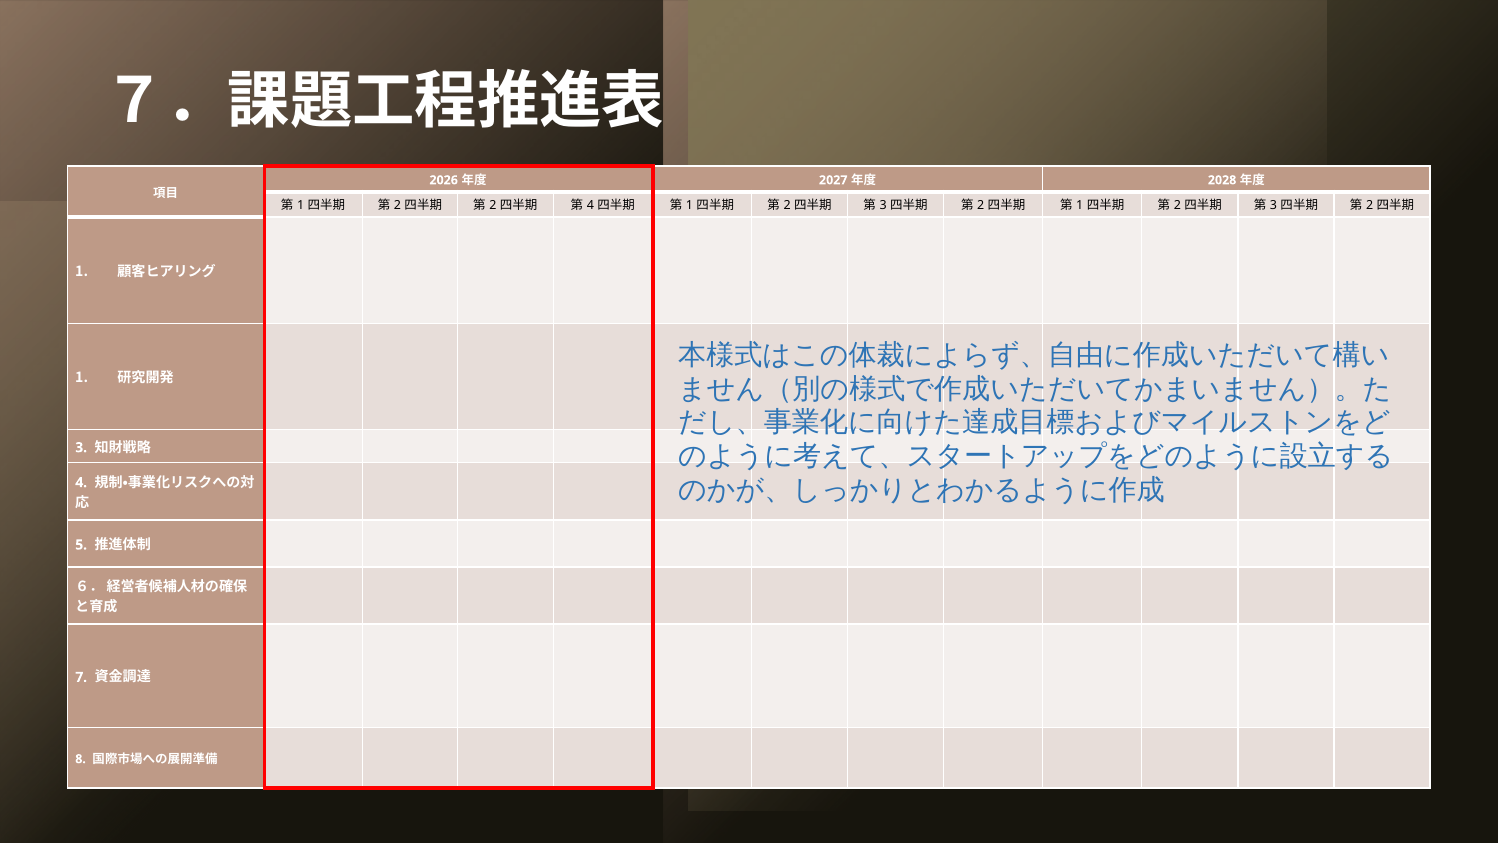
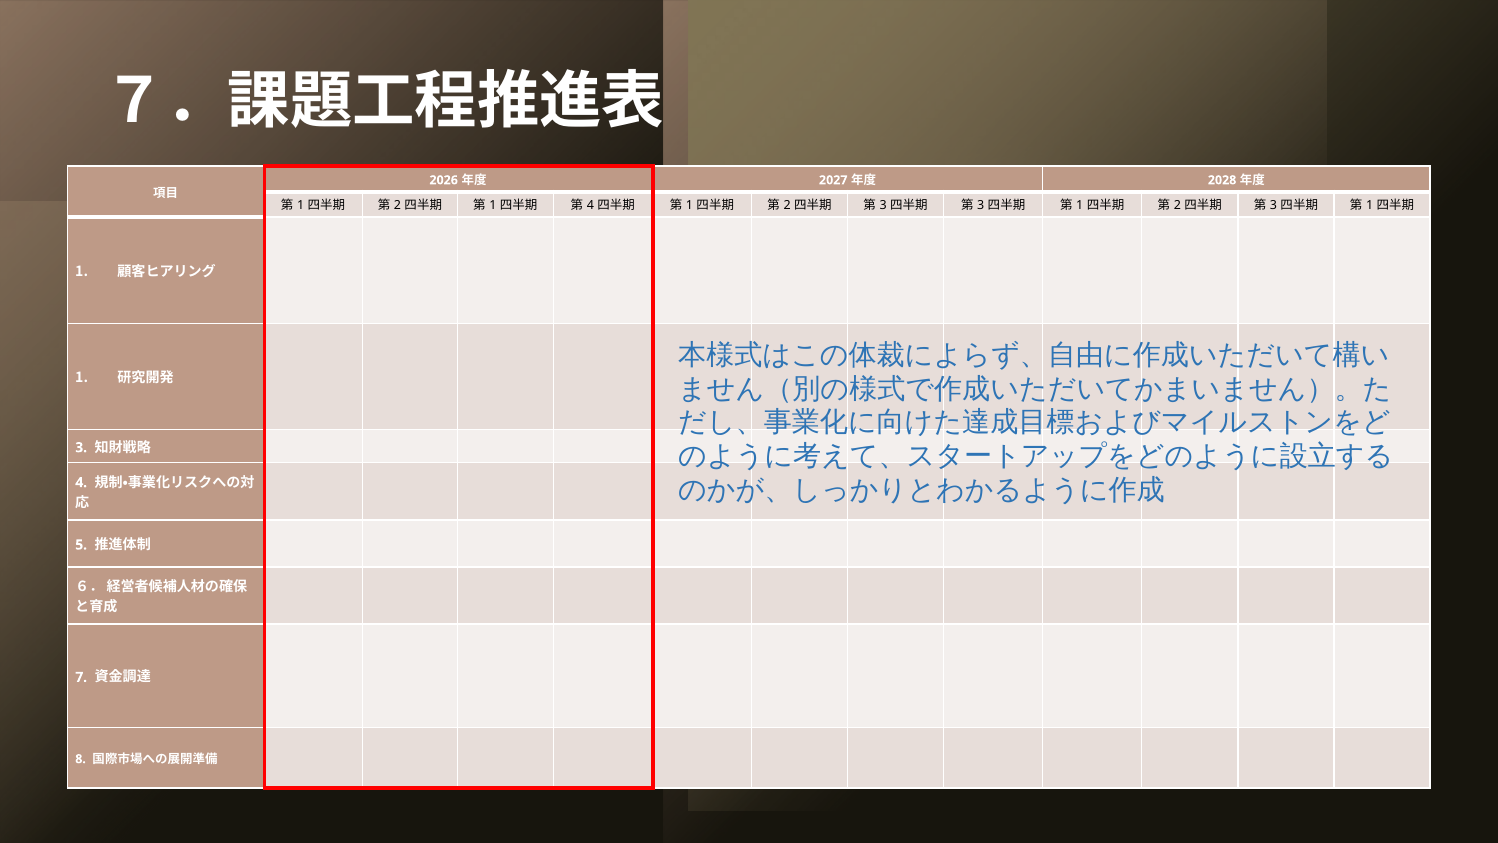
2 at (493, 206): 2 -> 1
2 at (981, 206): 2 -> 3
2 at (1370, 206): 2 -> 1
